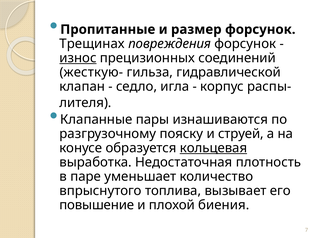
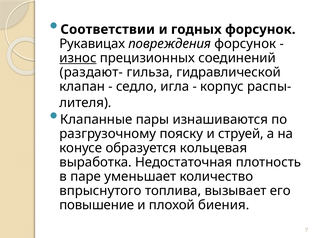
Пропитанные: Пропитанные -> Соответствии
размер: размер -> годных
Трещинах: Трещинах -> Рукавицах
жесткую-: жесткую- -> раздают-
кольцевая underline: present -> none
